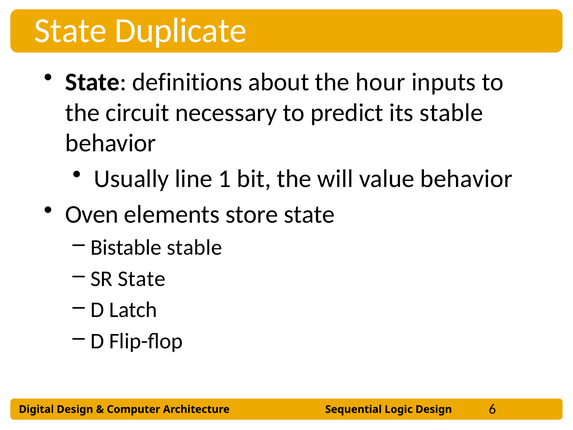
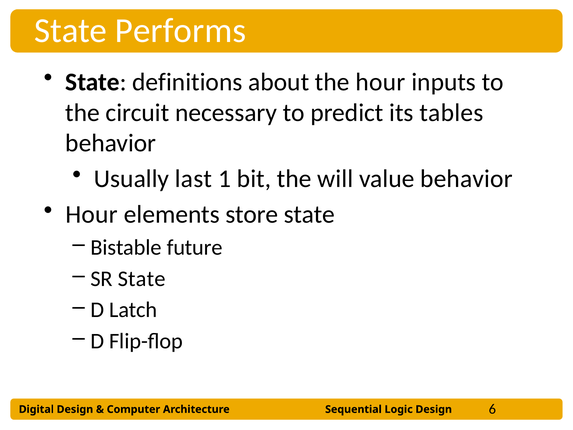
Duplicate: Duplicate -> Performs
its stable: stable -> tables
line: line -> last
Oven at (92, 214): Oven -> Hour
Bistable stable: stable -> future
